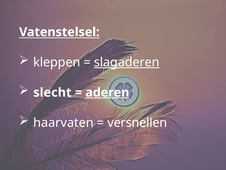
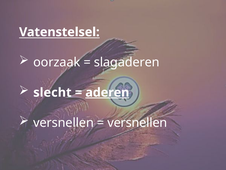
kleppen: kleppen -> oorzaak
slagaderen underline: present -> none
haarvaten at (63, 122): haarvaten -> versnellen
